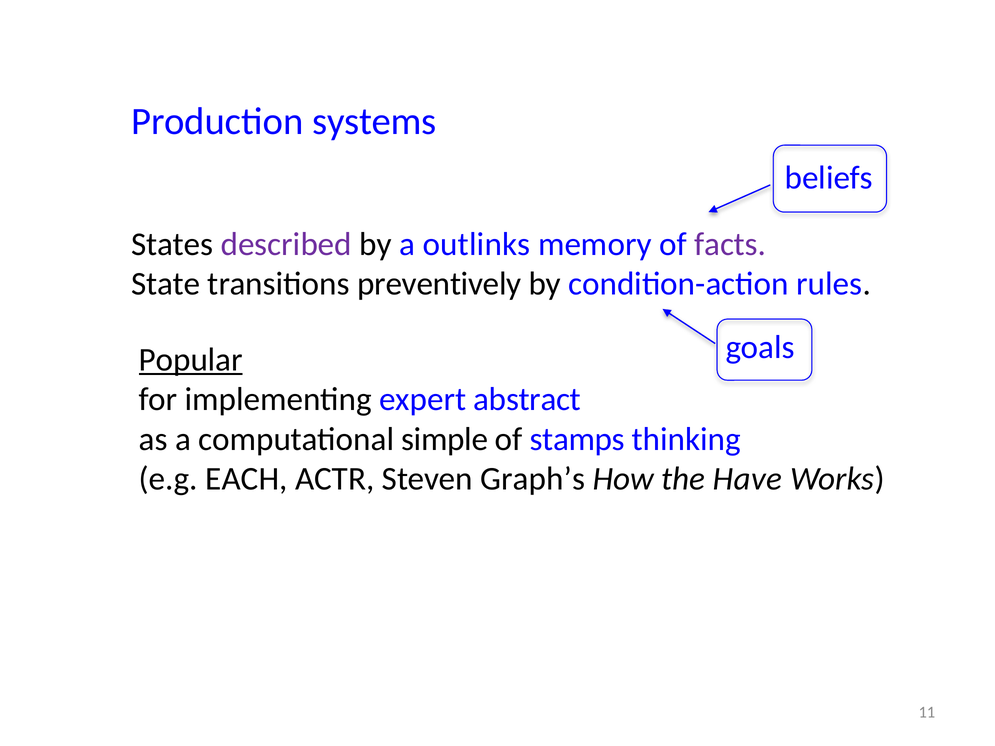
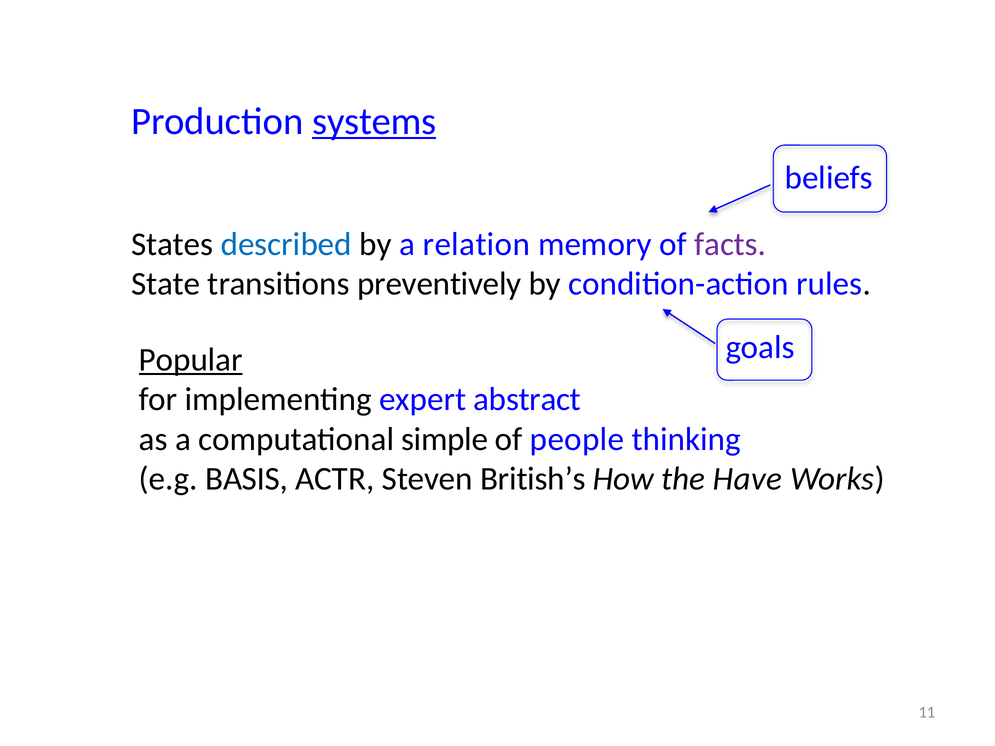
systems underline: none -> present
described colour: purple -> blue
outlinks: outlinks -> relation
stamps: stamps -> people
EACH: EACH -> BASIS
Graph’s: Graph’s -> British’s
